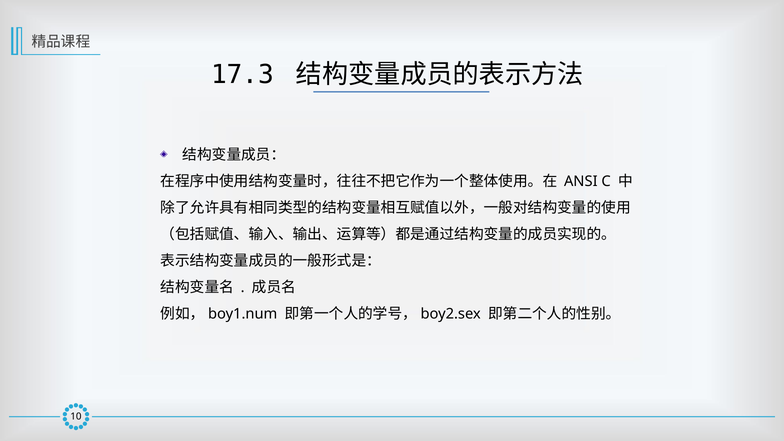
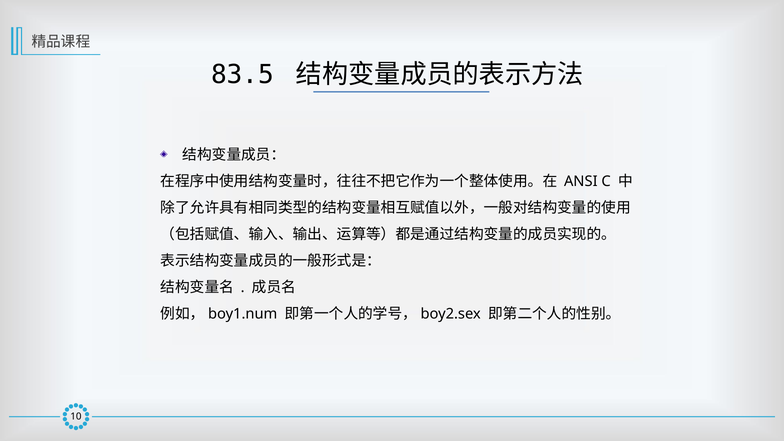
17.3: 17.3 -> 83.5
